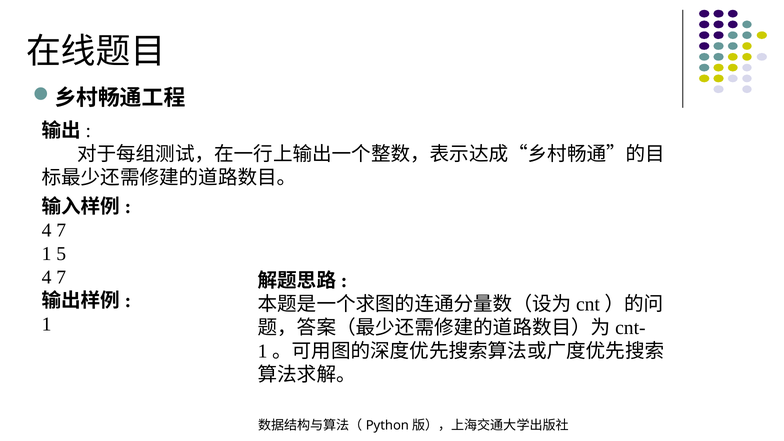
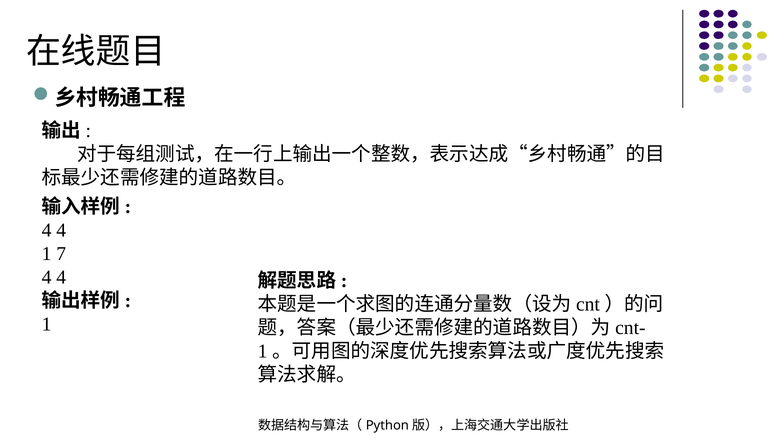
7 at (61, 230): 7 -> 4
5: 5 -> 7
7 at (61, 277): 7 -> 4
